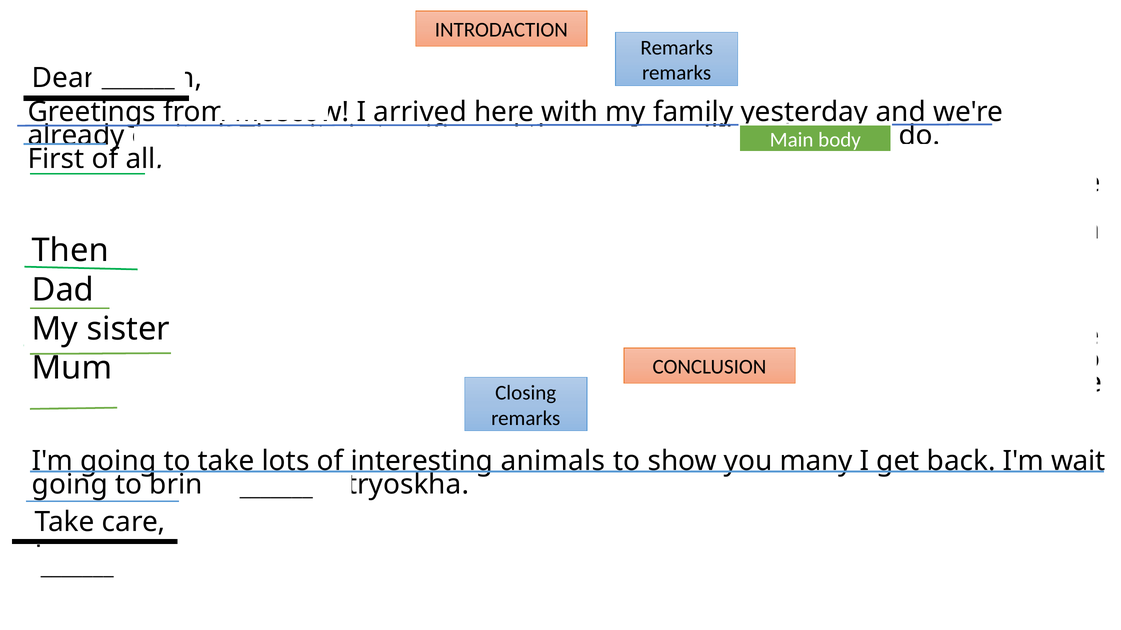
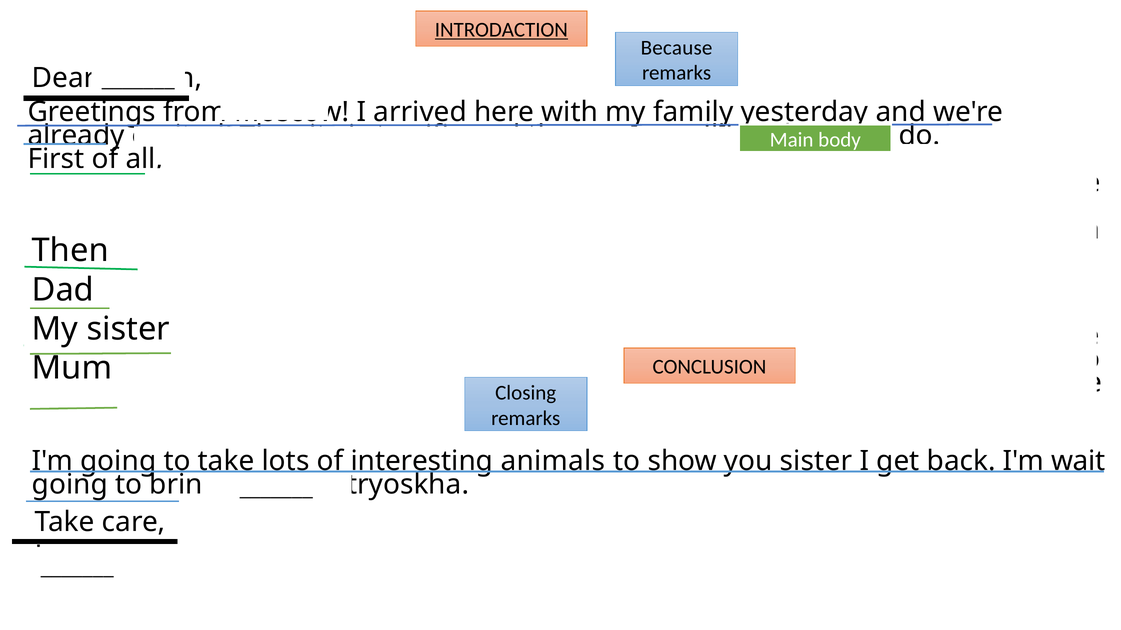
INTRODACTION underline: none -> present
Remarks at (677, 48): Remarks -> Because
you many: many -> sister
